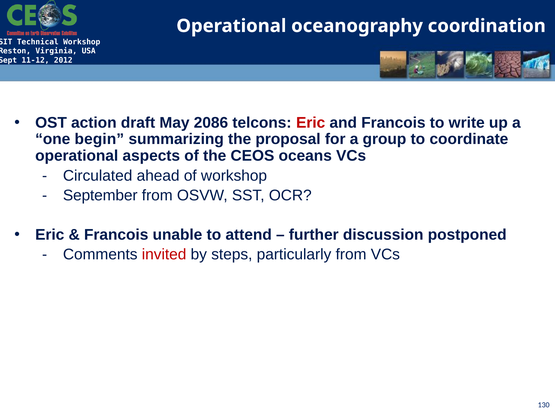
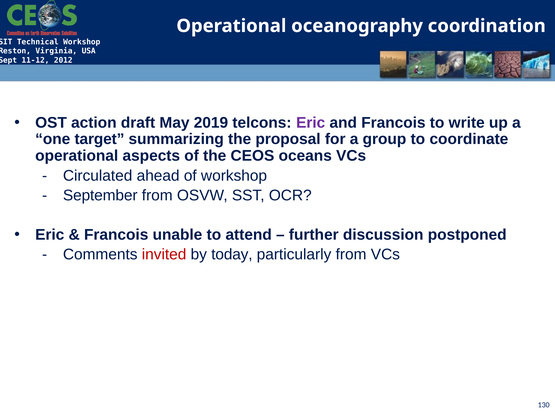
2086: 2086 -> 2019
Eric at (311, 123) colour: red -> purple
begin: begin -> target
steps: steps -> today
